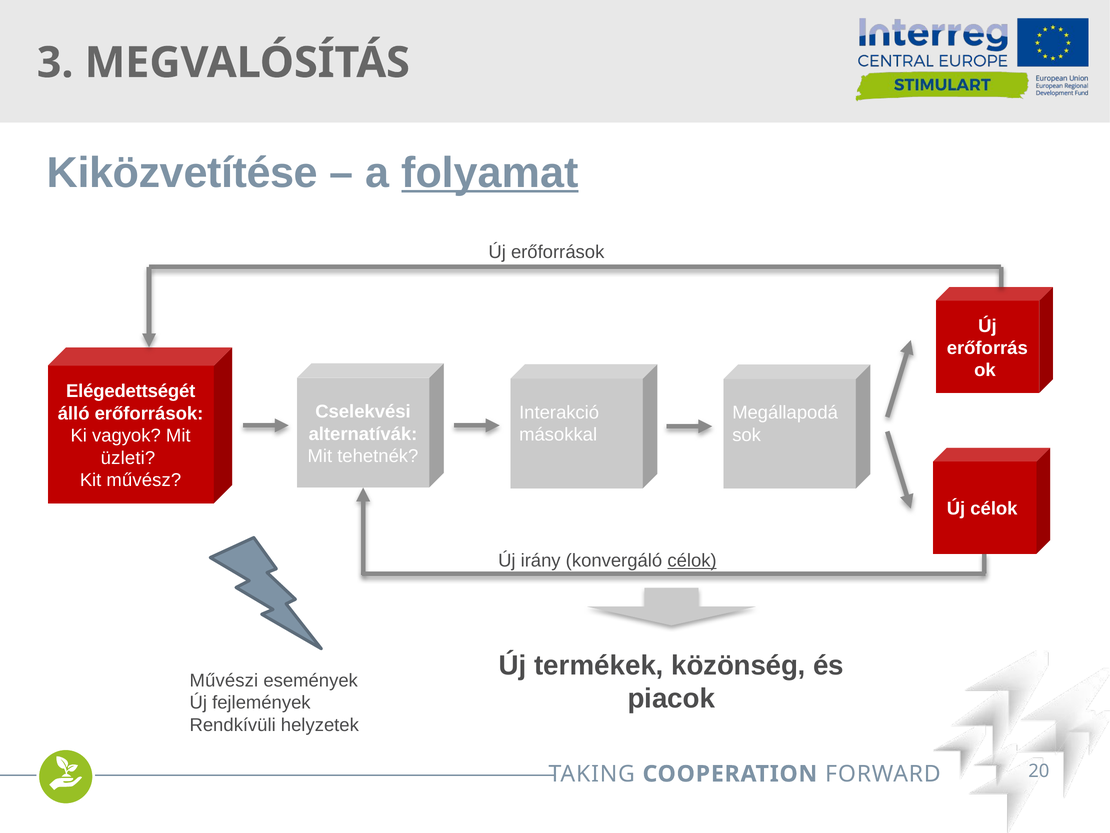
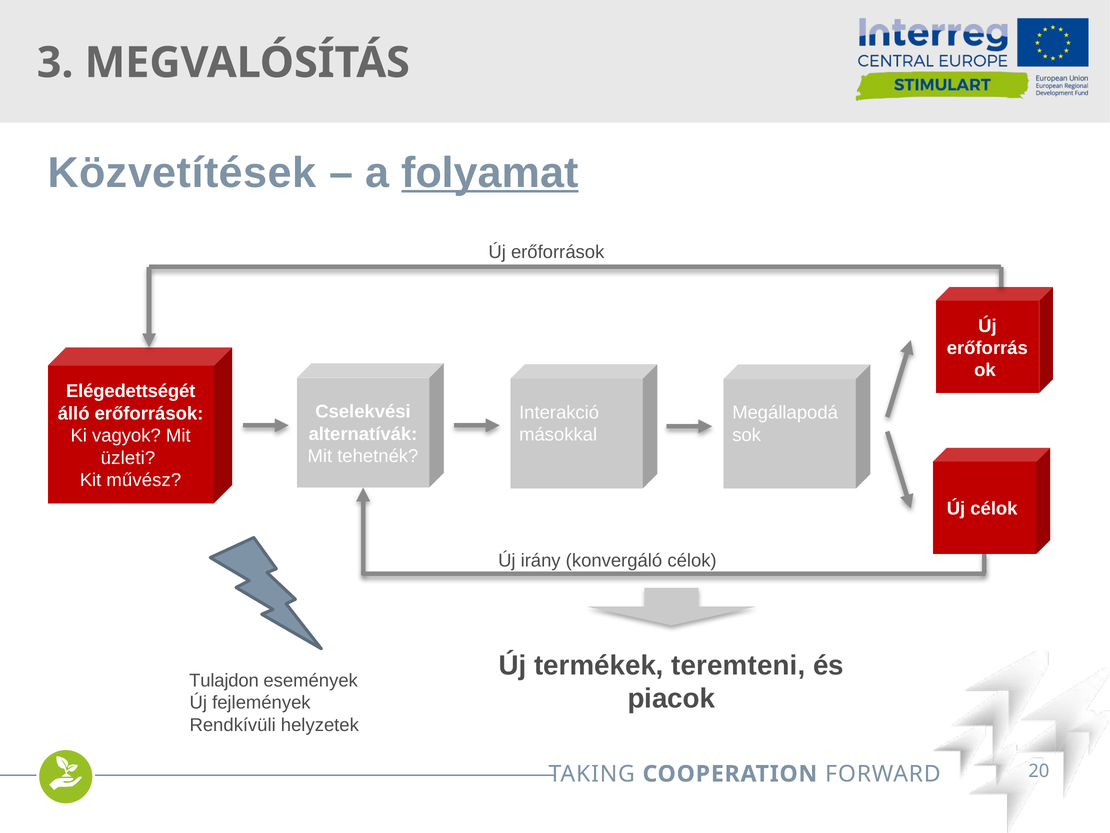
Kiközvetítése: Kiközvetítése -> Közvetítések
célok at (692, 560) underline: present -> none
közönség: közönség -> teremteni
Művészi: Művészi -> Tulajdon
